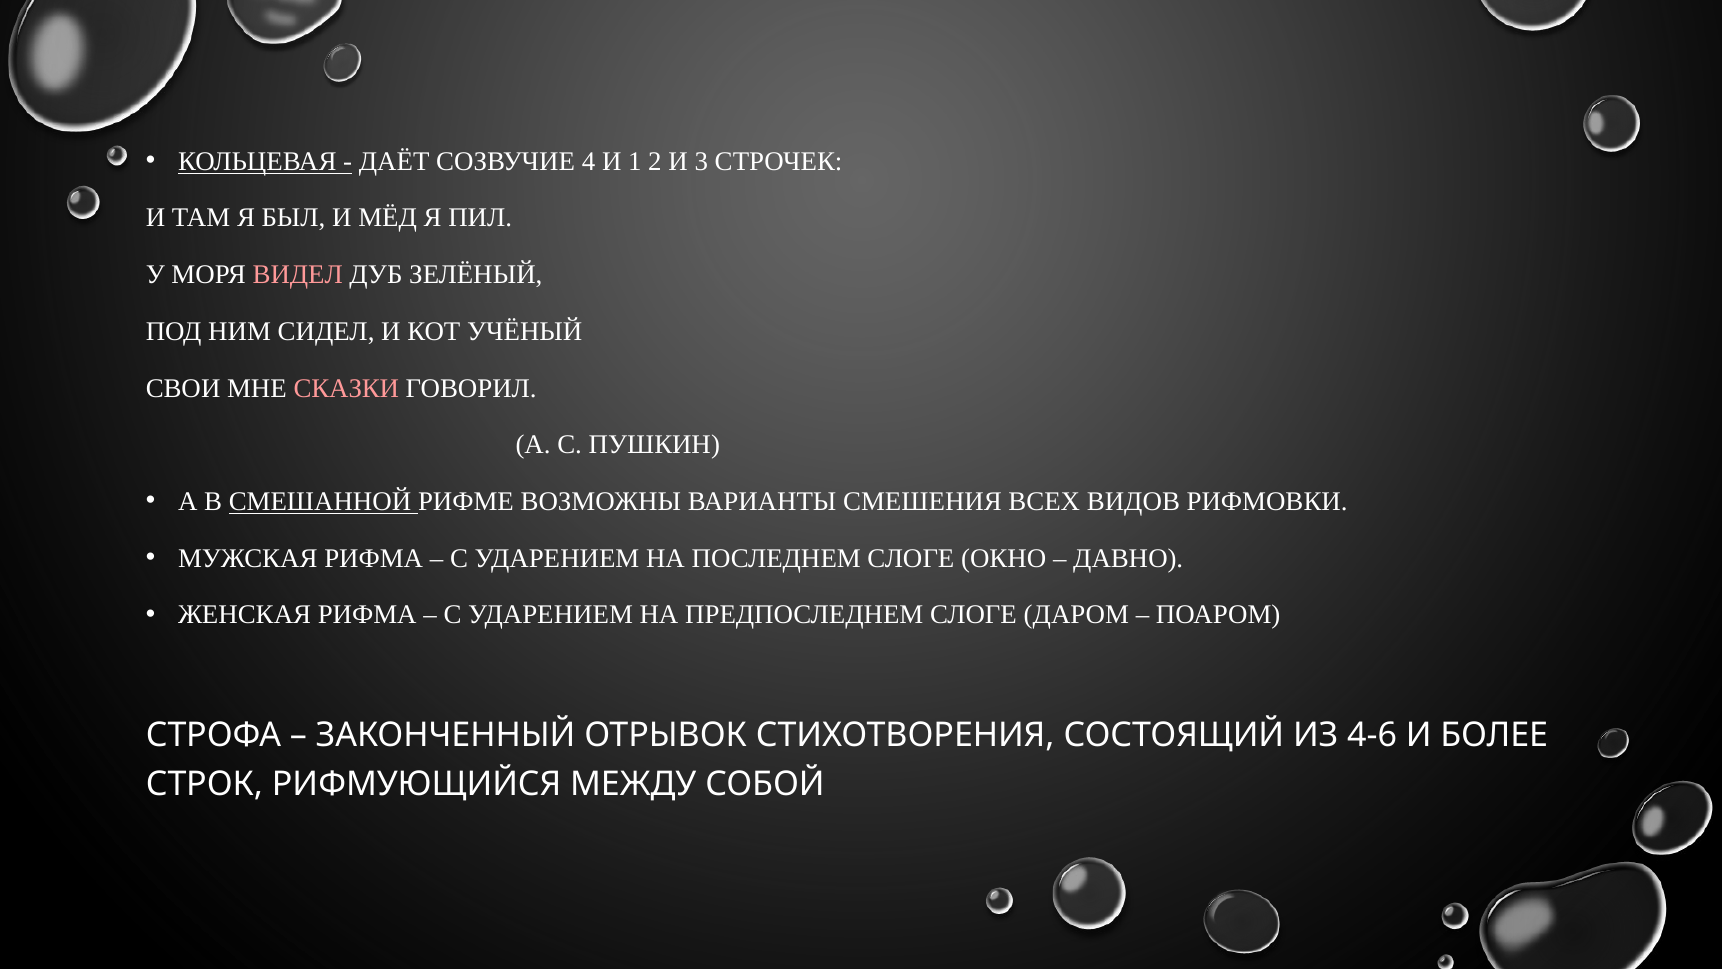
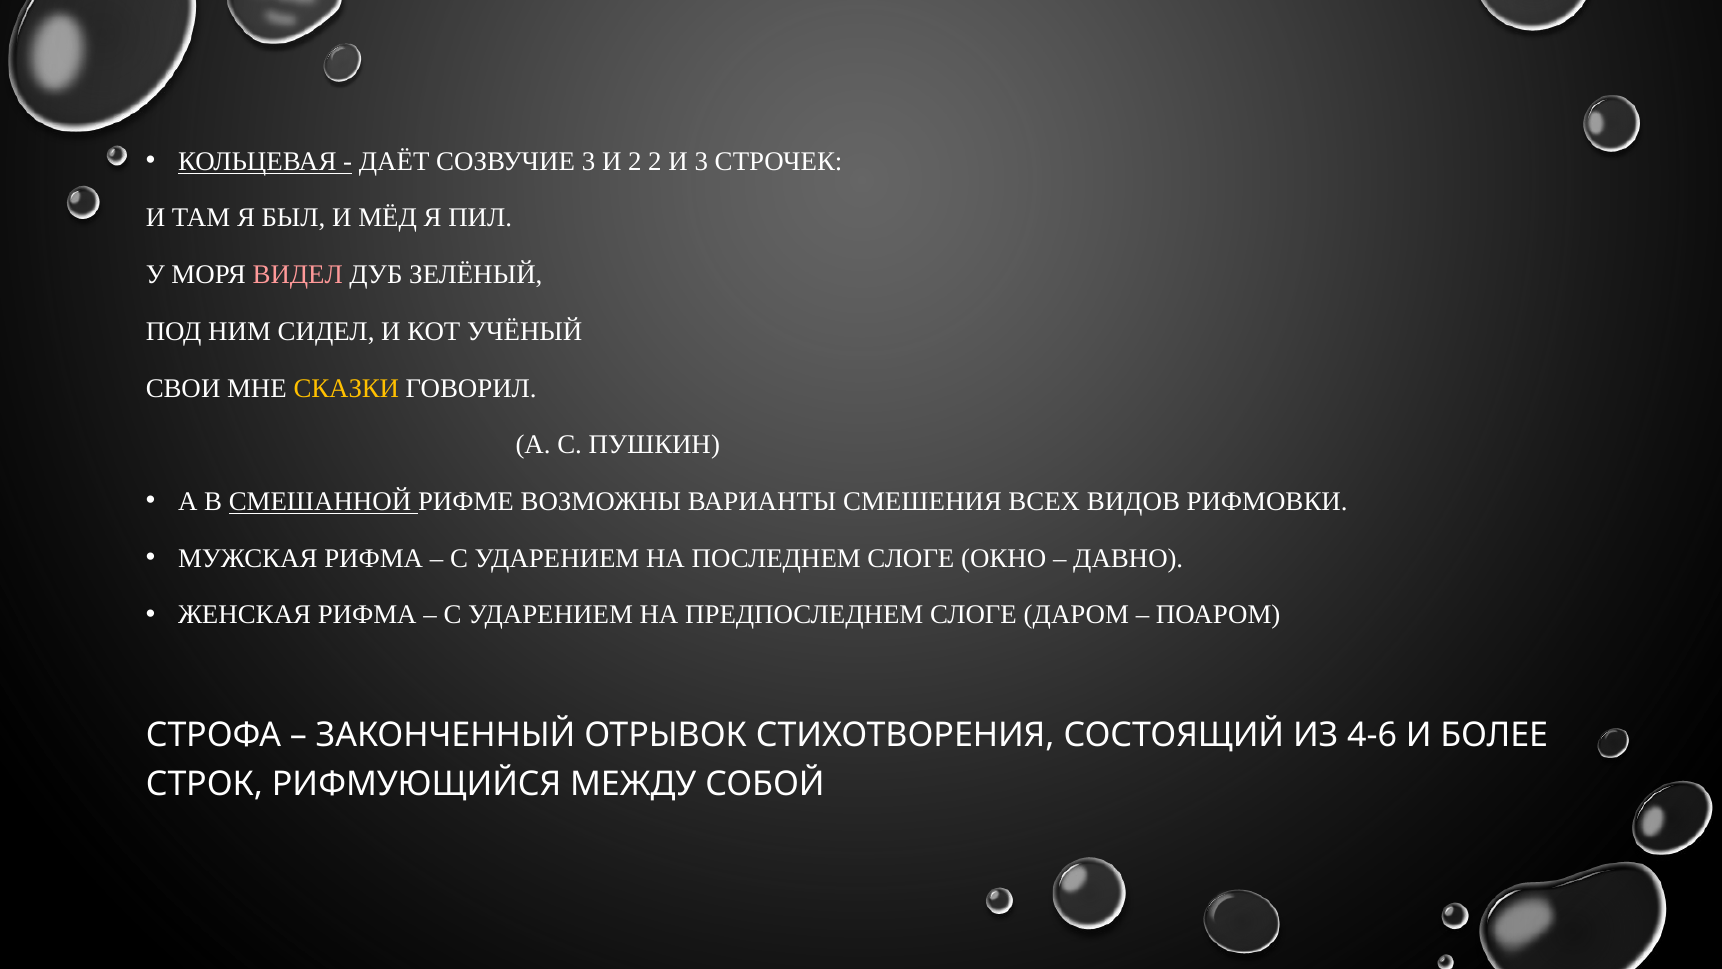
СОЗВУЧИЕ 4: 4 -> 3
И 1: 1 -> 2
СКАЗКИ colour: pink -> yellow
